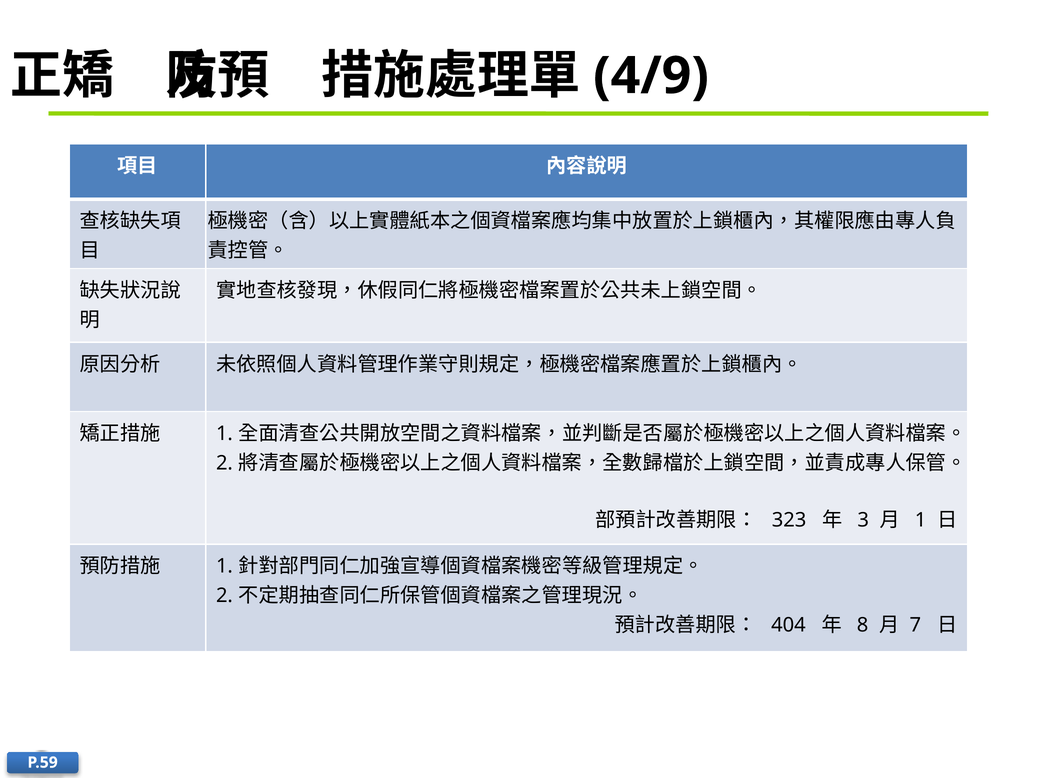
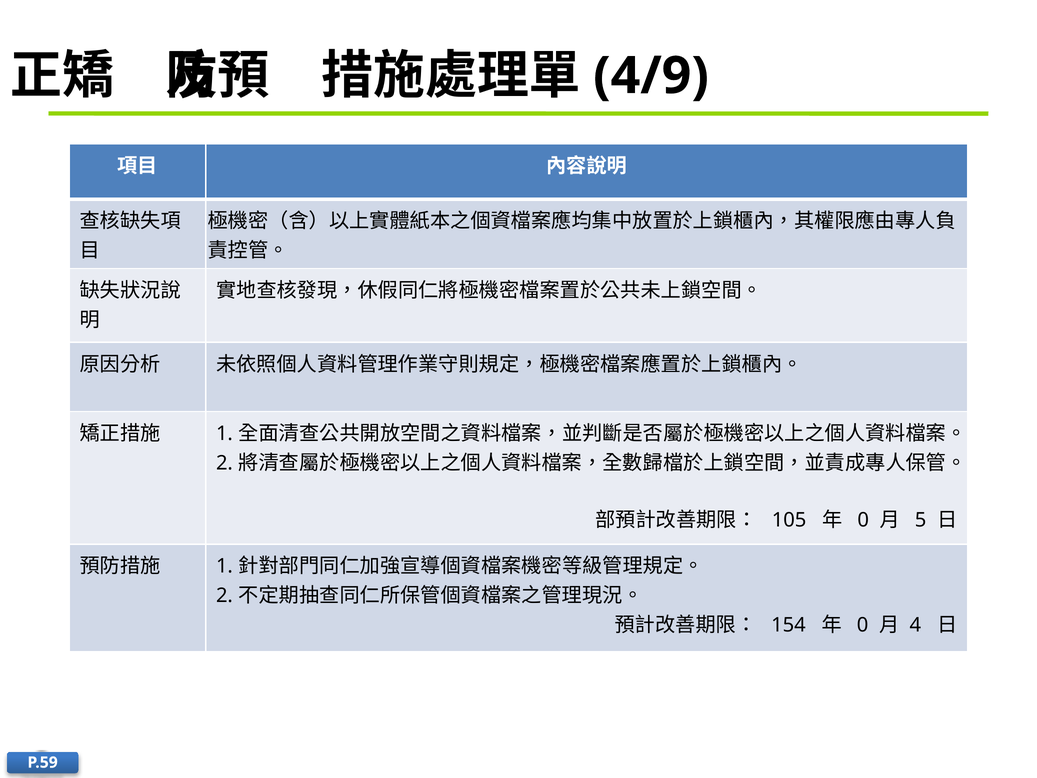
323: 323 -> 105
3 at (863, 520): 3 -> 0
1 at (921, 520): 1 -> 5
404: 404 -> 154
8 at (863, 625): 8 -> 0
7: 7 -> 4
